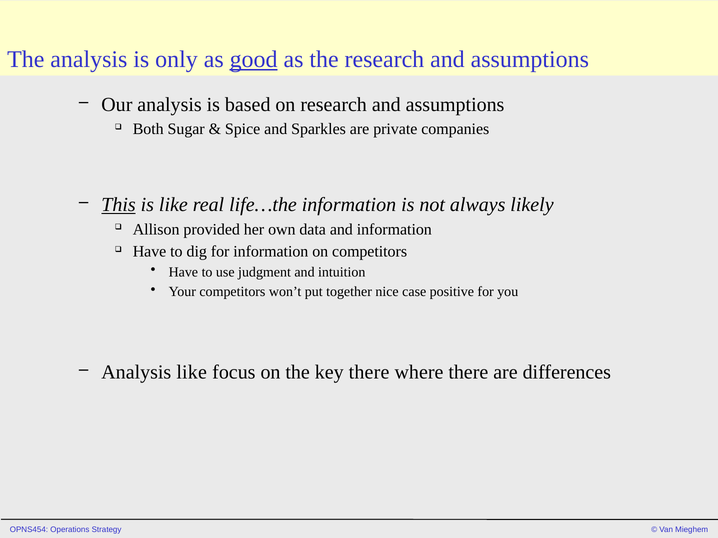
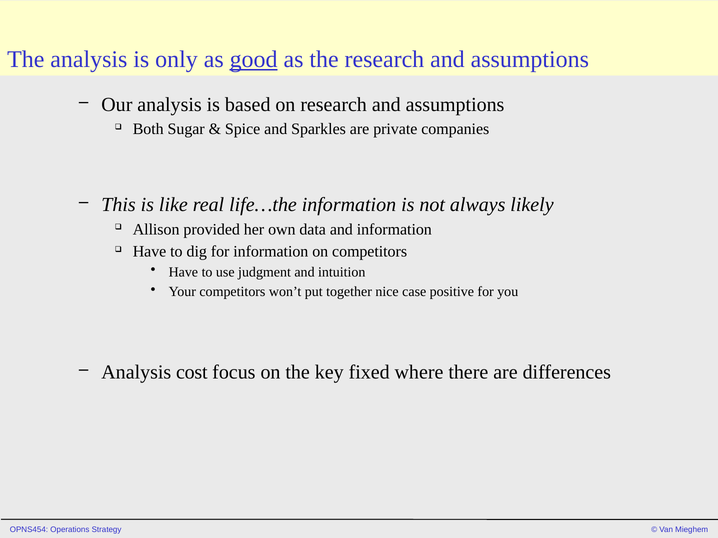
This underline: present -> none
Analysis like: like -> cost
key there: there -> fixed
